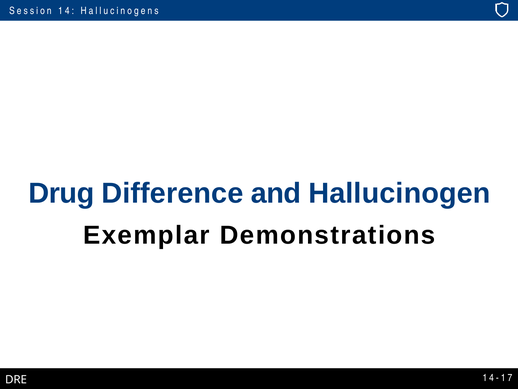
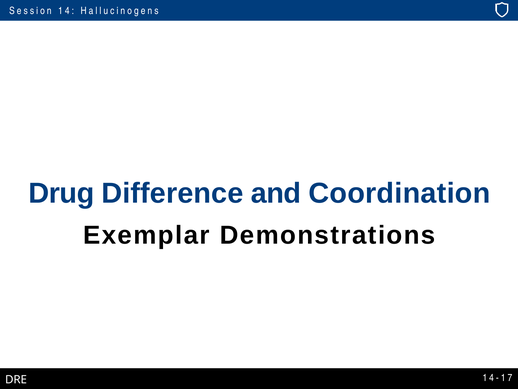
Hallucinogen: Hallucinogen -> Coordination
